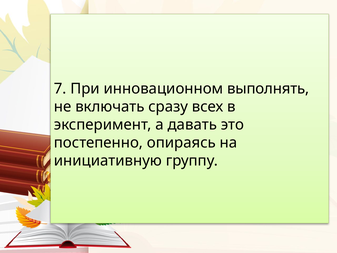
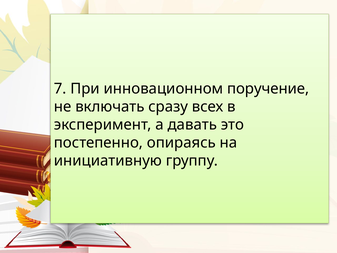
выполнять: выполнять -> поручение
